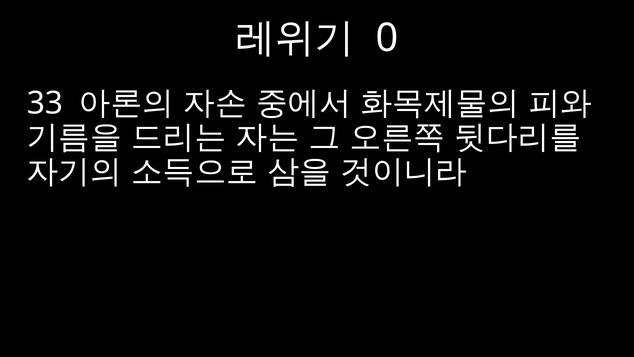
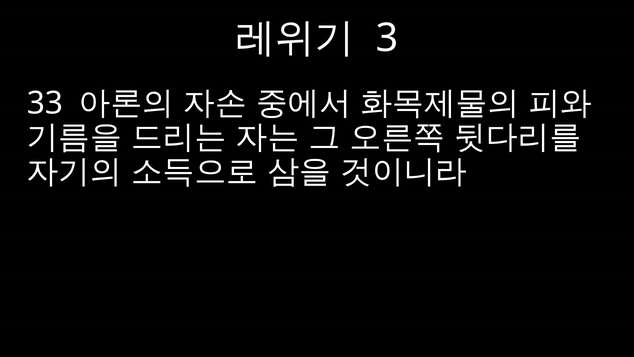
0: 0 -> 3
